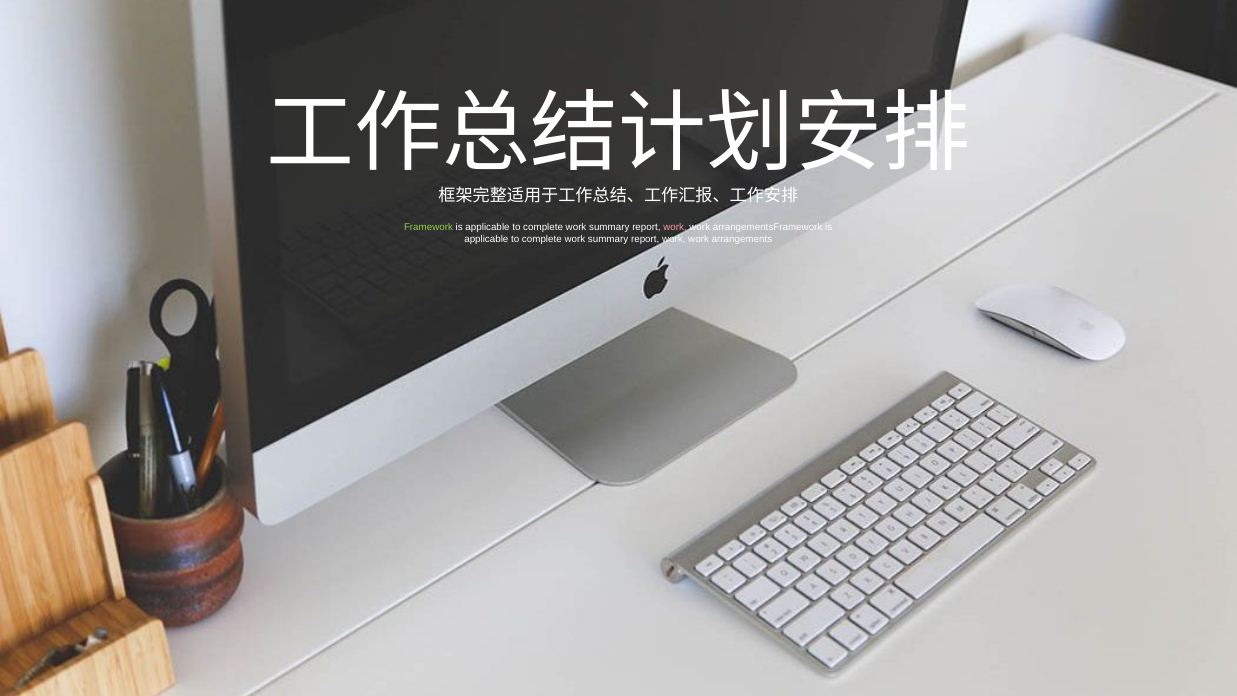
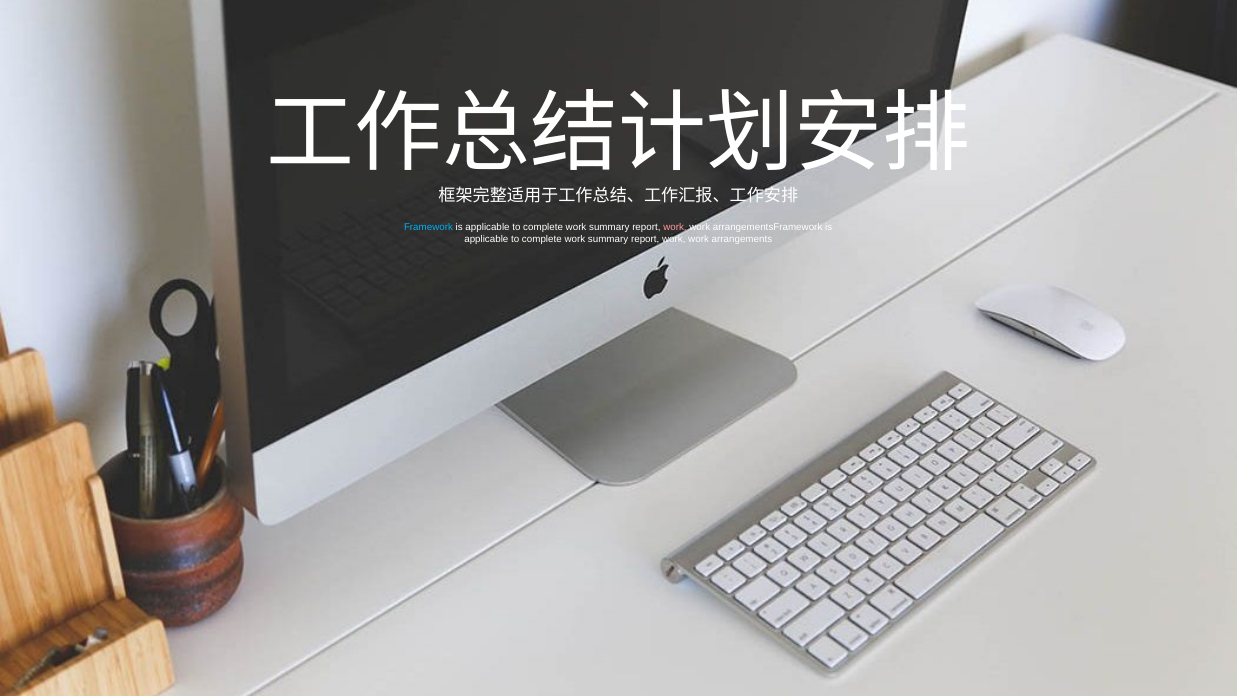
Framework colour: light green -> light blue
